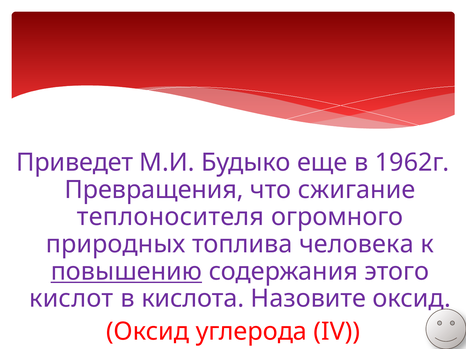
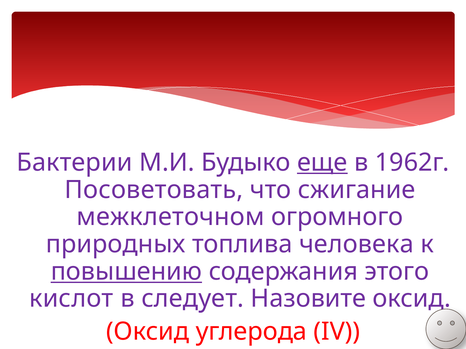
Приведет: Приведет -> Бактерии
еще underline: none -> present
Превращения: Превращения -> Посоветовать
теплоносителя: теплоносителя -> межклеточном
кислота: кислота -> следует
